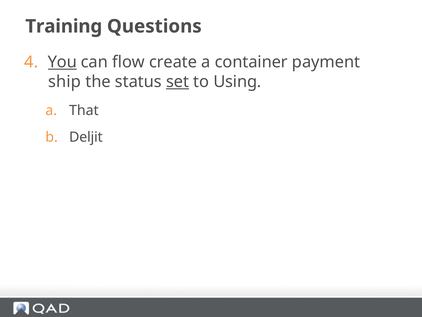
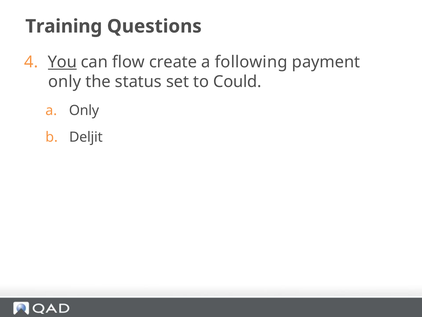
container: container -> following
ship at (65, 82): ship -> only
set underline: present -> none
Using: Using -> Could
a That: That -> Only
